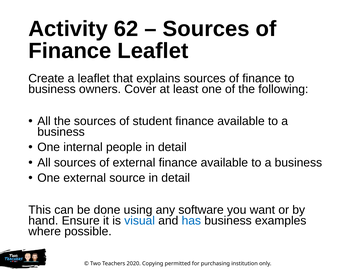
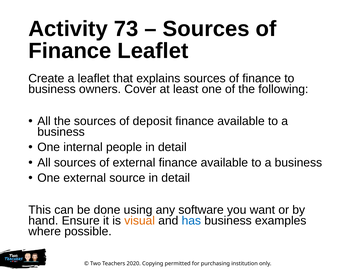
62: 62 -> 73
student: student -> deposit
visual colour: blue -> orange
